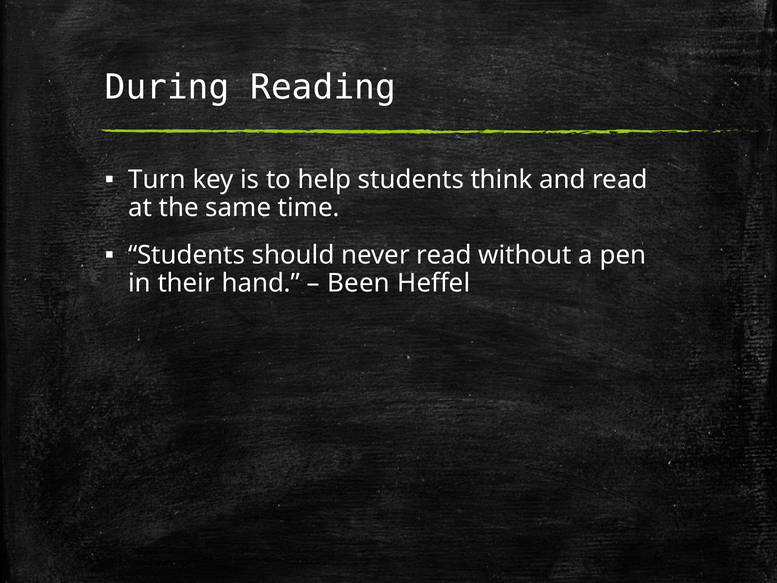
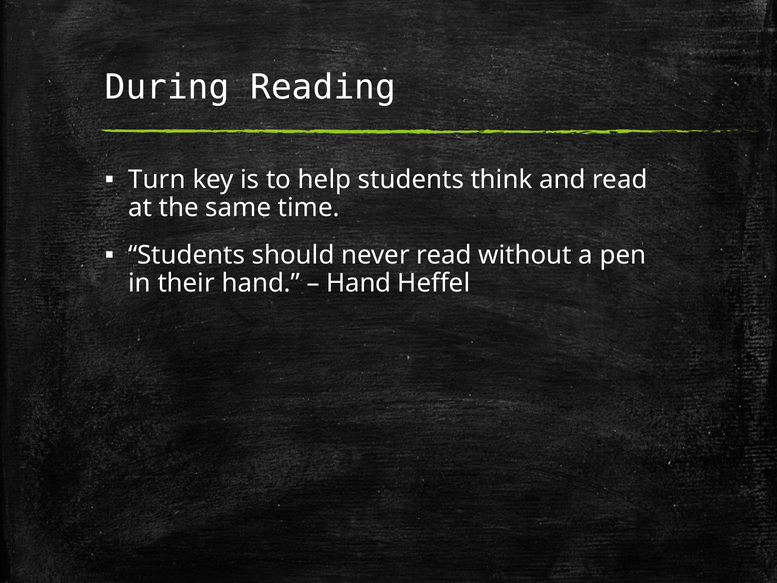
Been at (359, 283): Been -> Hand
